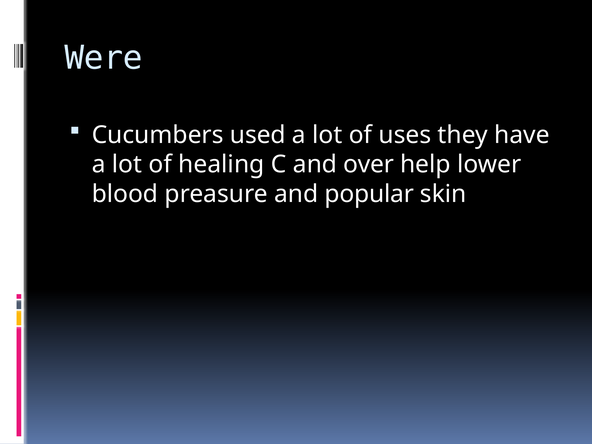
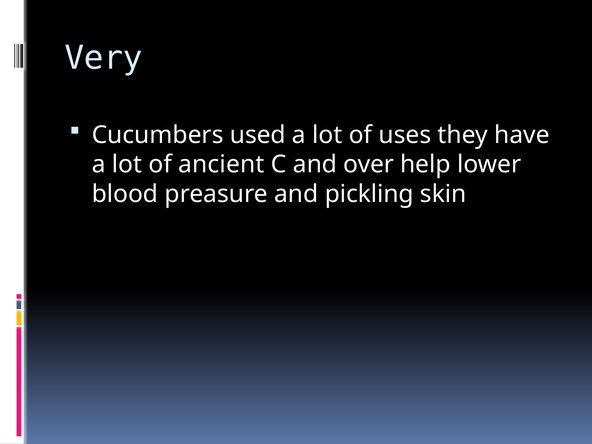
Were: Were -> Very
healing: healing -> ancient
popular: popular -> pickling
